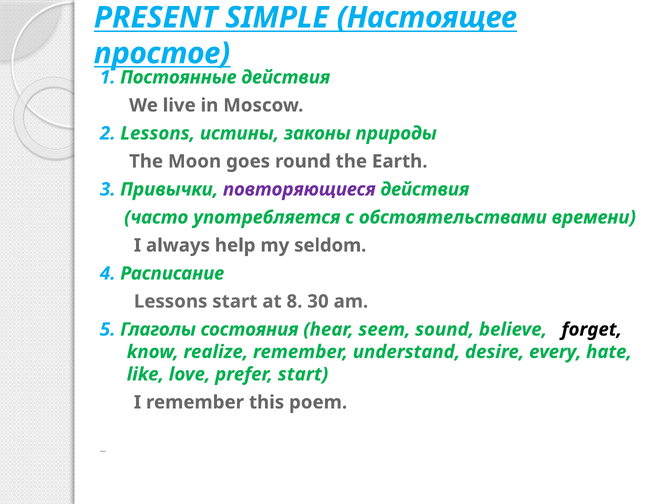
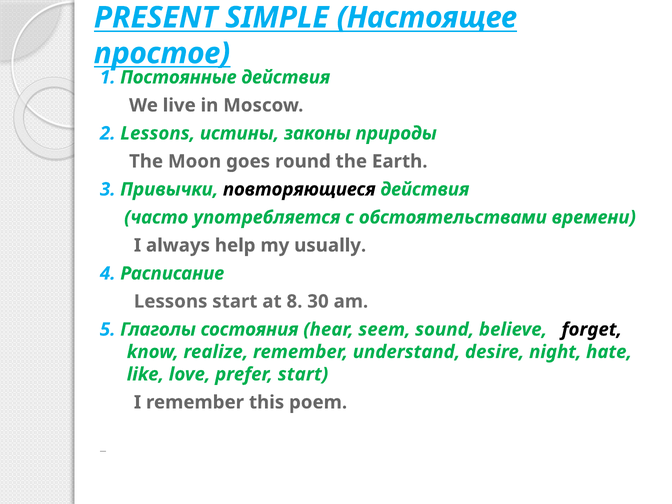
повторяющиеся colour: purple -> black
seldom: seldom -> usually
every: every -> night
